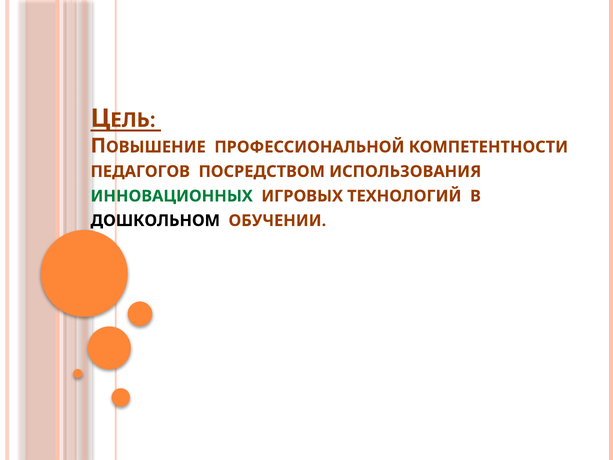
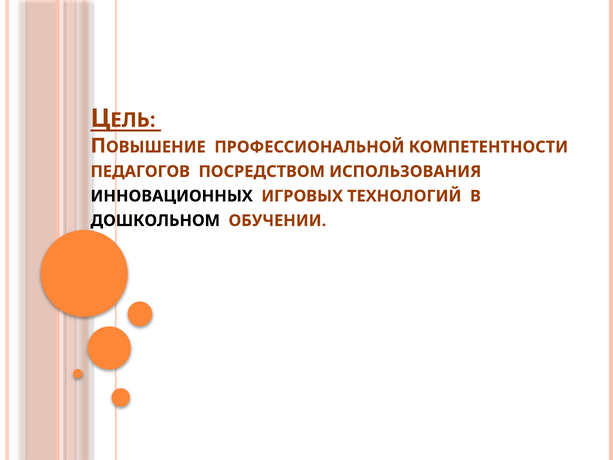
ИННОВАЦИОННЫХ colour: green -> black
